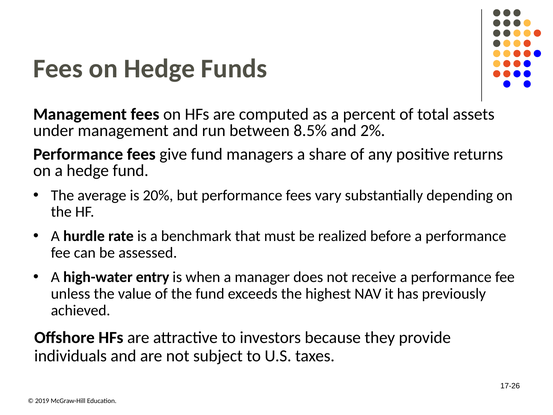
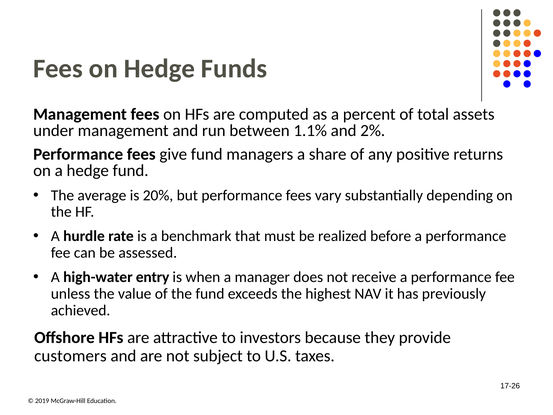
8.5%: 8.5% -> 1.1%
individuals: individuals -> customers
